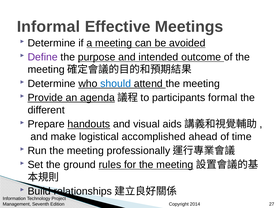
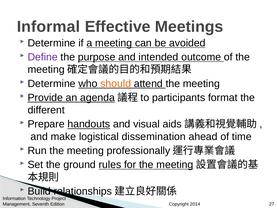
should colour: blue -> orange
formal: formal -> format
accomplished: accomplished -> dissemination
